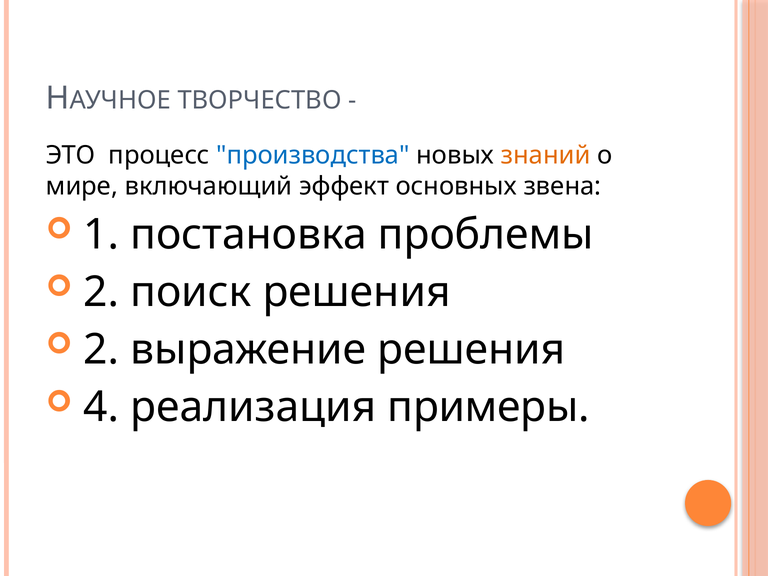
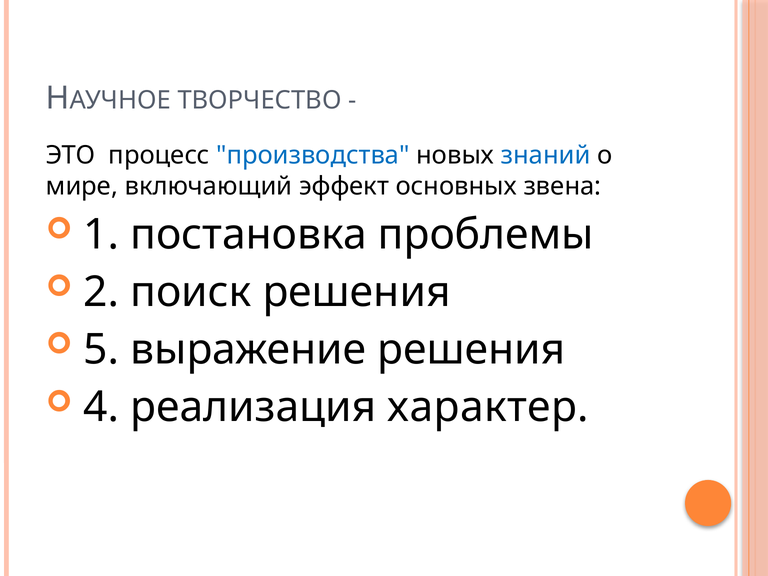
знаний colour: orange -> blue
2 at (101, 350): 2 -> 5
примеры: примеры -> характер
